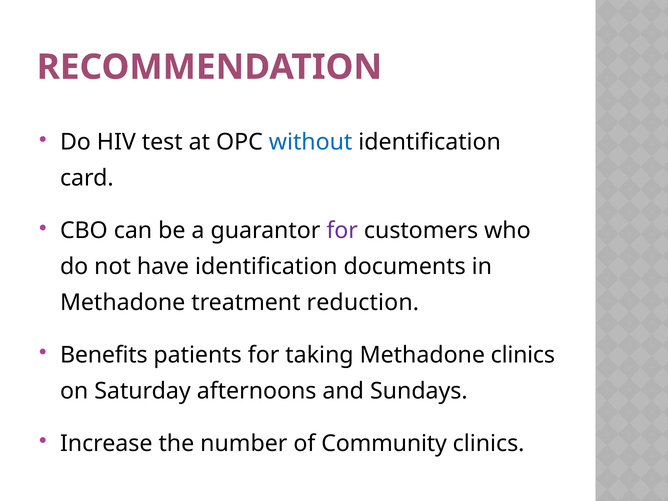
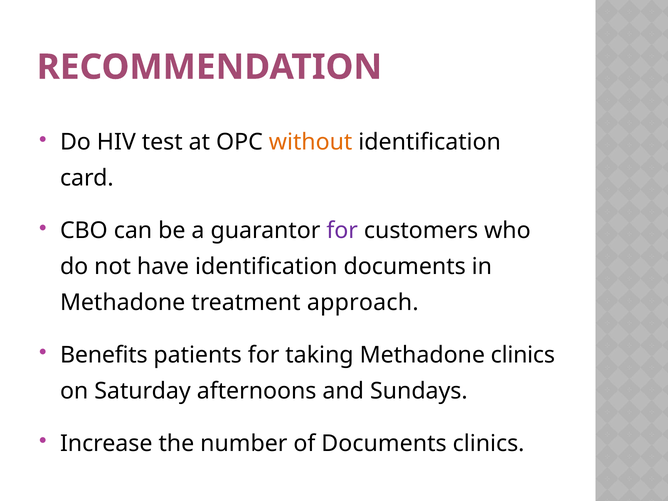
without colour: blue -> orange
reduction: reduction -> approach
of Community: Community -> Documents
